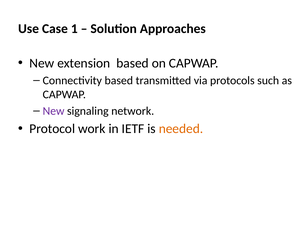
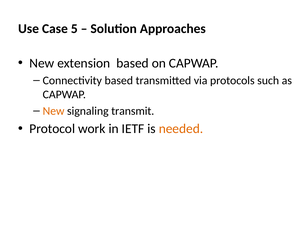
1: 1 -> 5
New at (54, 111) colour: purple -> orange
network: network -> transmit
